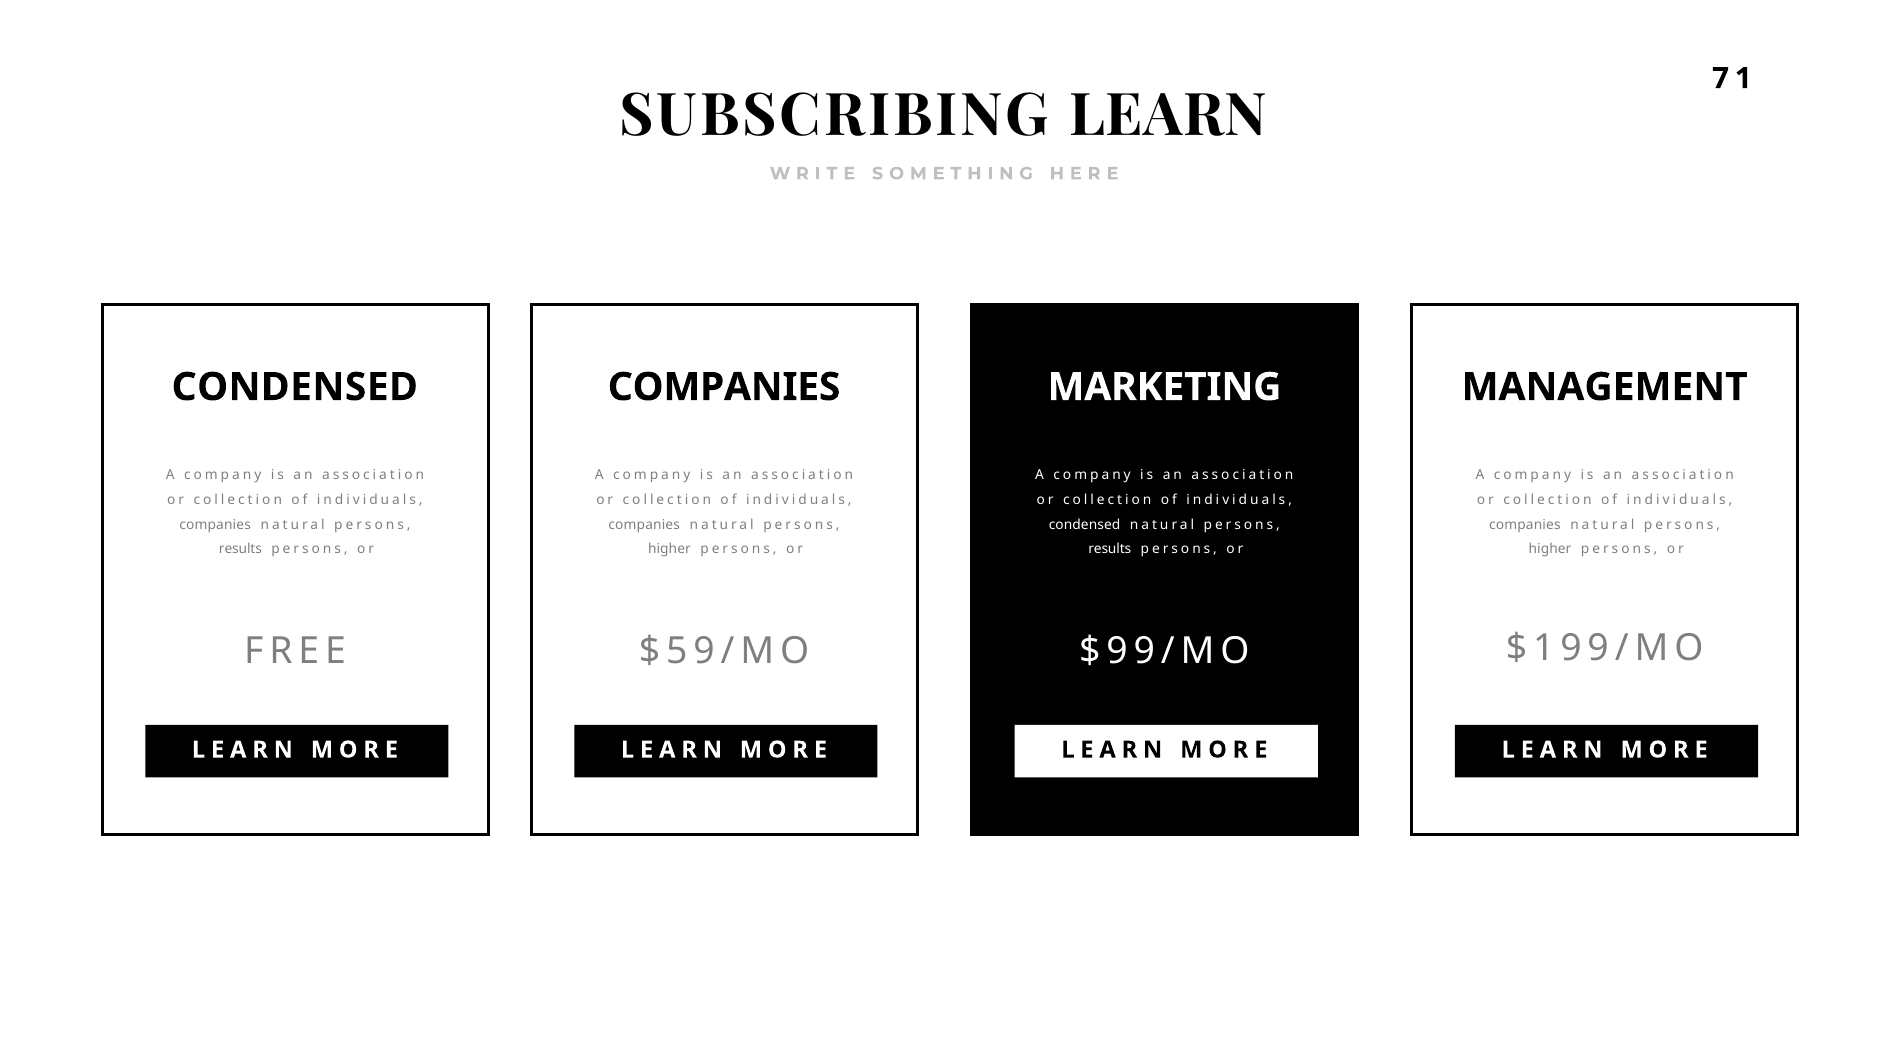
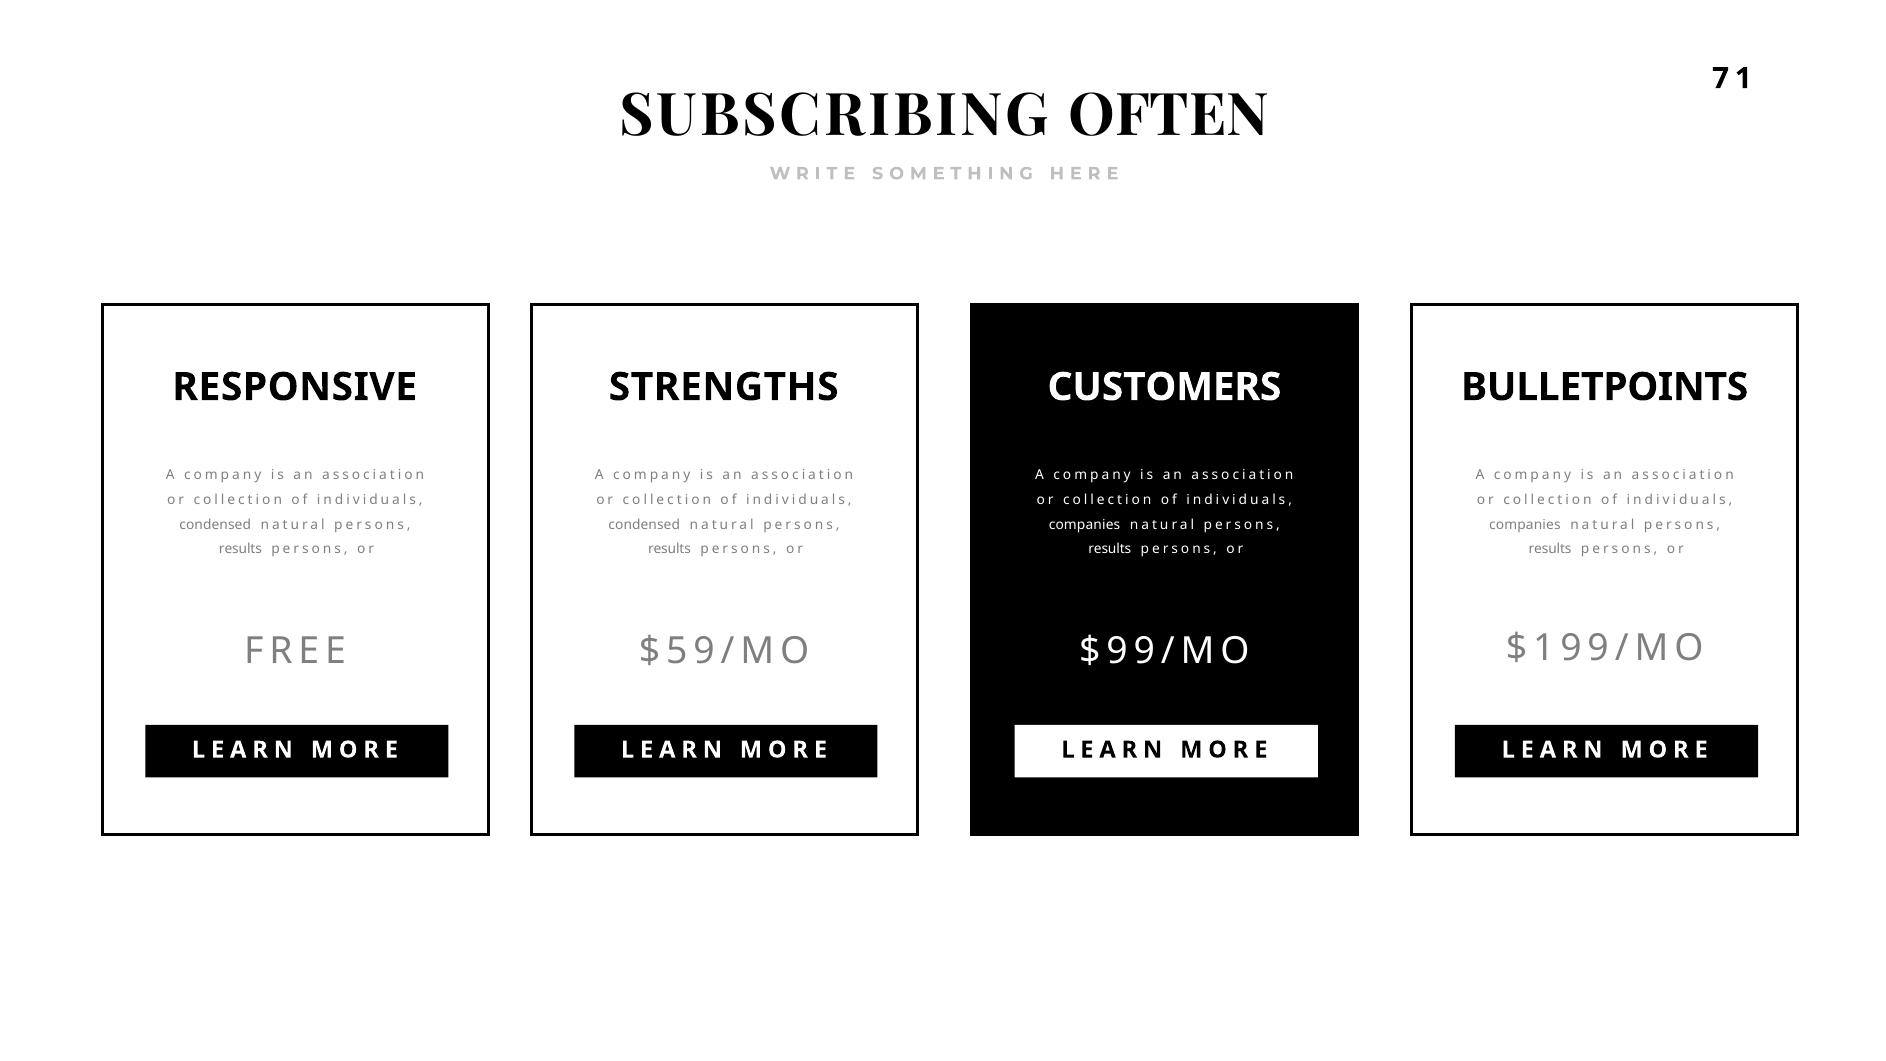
LEARN: LEARN -> OFTEN
CONDENSED at (295, 387): CONDENSED -> RESPONSIVE
COMPANIES at (724, 387): COMPANIES -> STRENGTHS
MARKETING: MARKETING -> CUSTOMERS
MANAGEMENT: MANAGEMENT -> BULLETPOINTS
companies at (215, 525): companies -> condensed
companies at (644, 525): companies -> condensed
condensed at (1085, 525): condensed -> companies
higher at (669, 549): higher -> results
higher at (1550, 549): higher -> results
